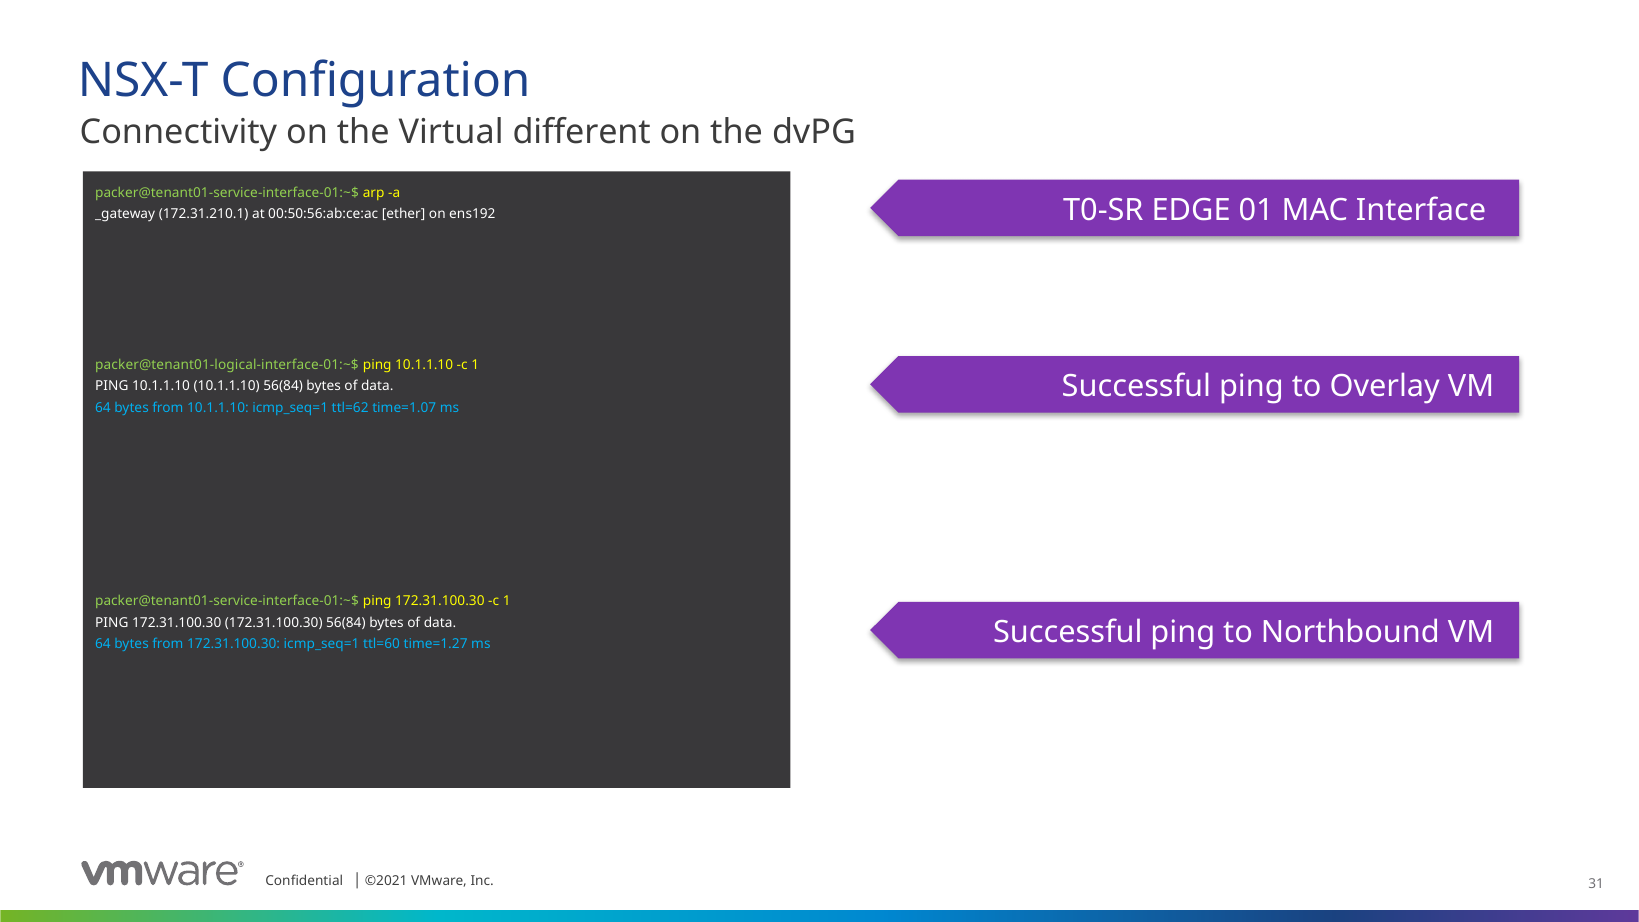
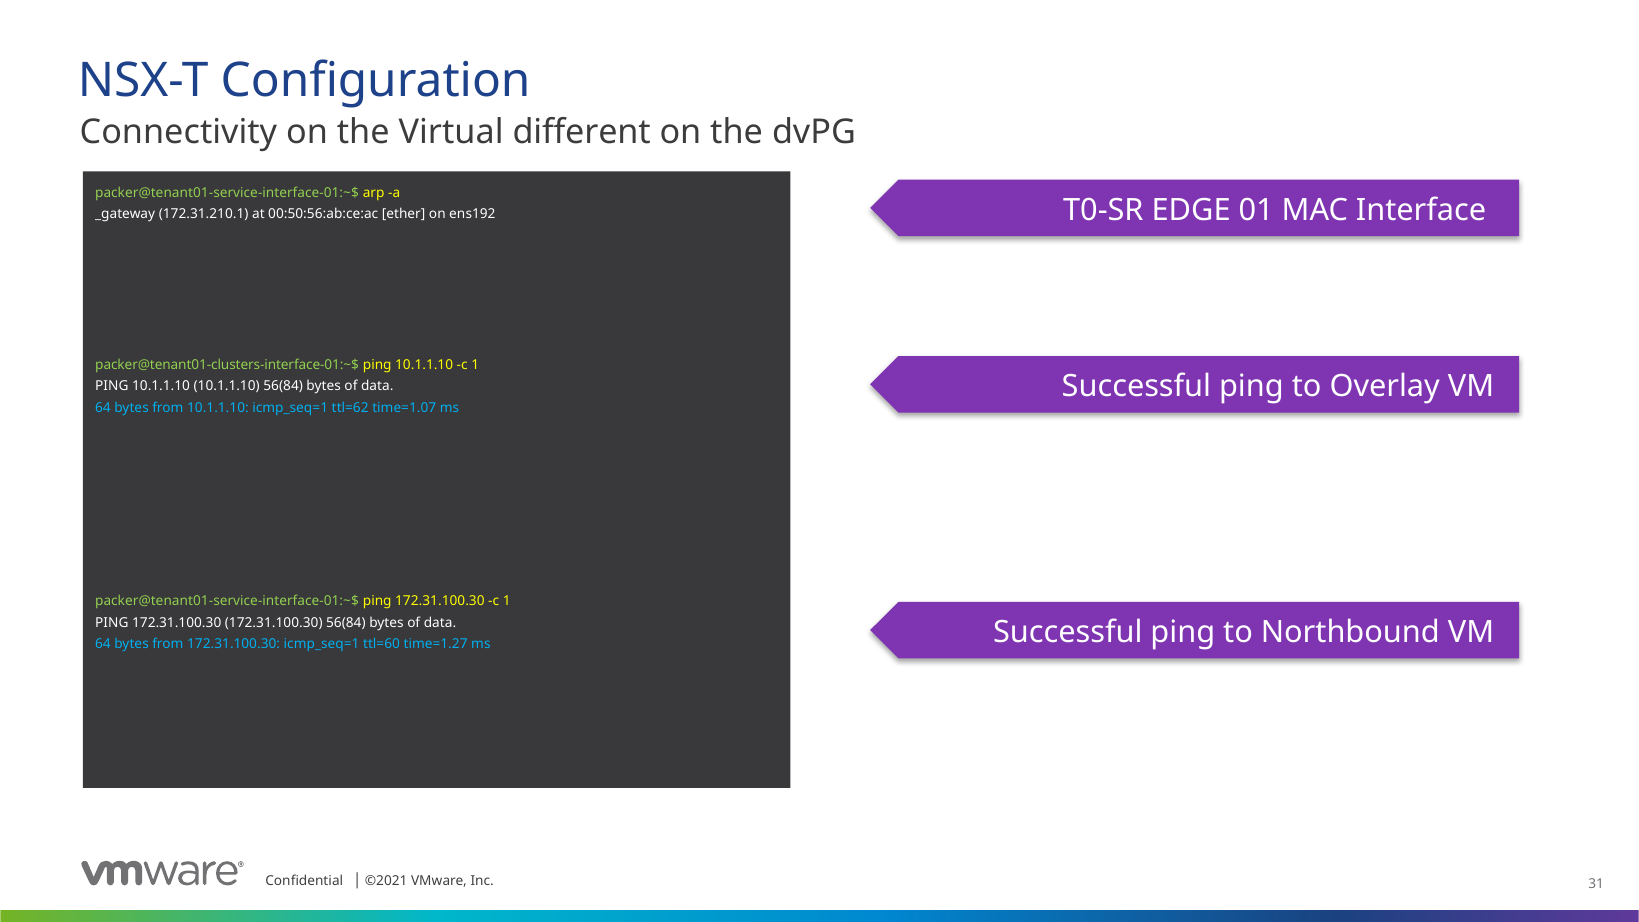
packer@tenant01-logical-interface-01:~$: packer@tenant01-logical-interface-01:~$ -> packer@tenant01-clusters-interface-01:~$
